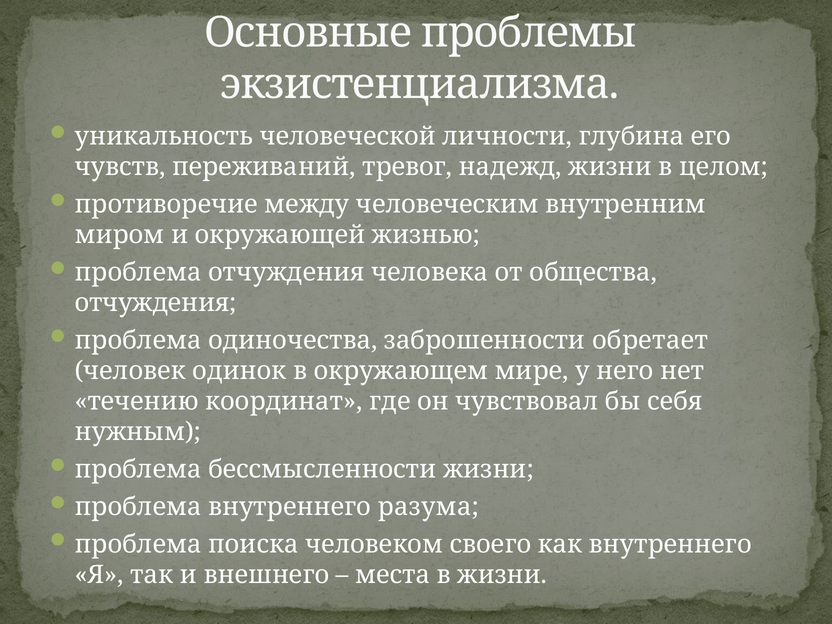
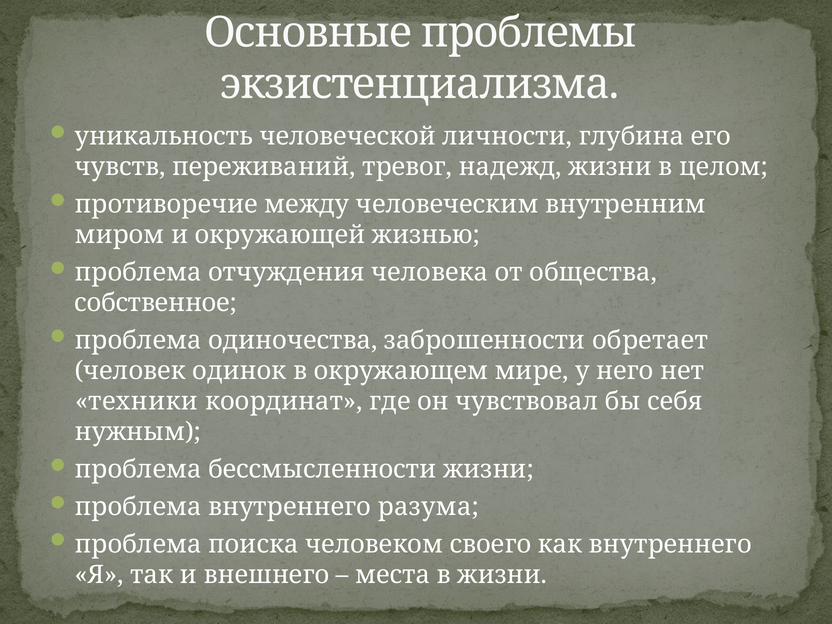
отчуждения at (156, 303): отчуждения -> собственное
течению: течению -> техники
